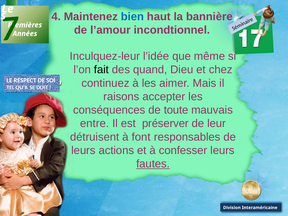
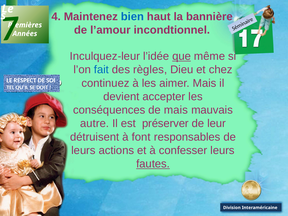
que underline: none -> present
fait colour: black -> blue
quand: quand -> règles
raisons: raisons -> devient
de toute: toute -> mais
entre: entre -> autre
